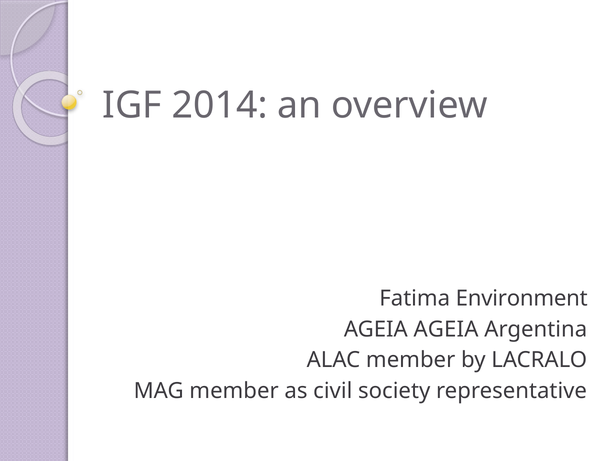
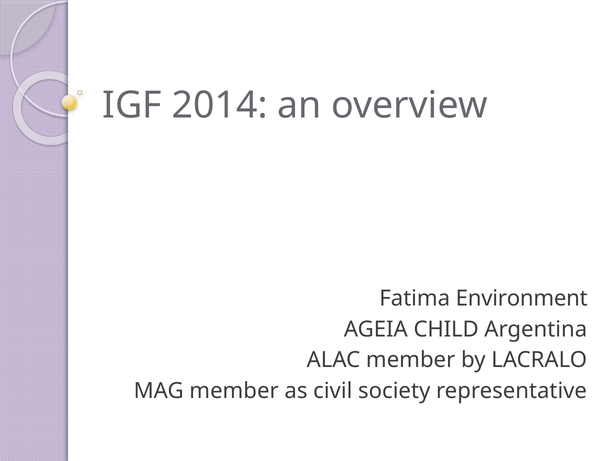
AGEIA AGEIA: AGEIA -> CHILD
